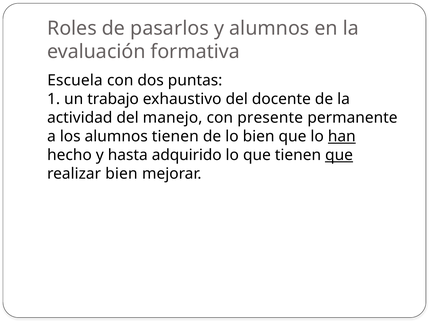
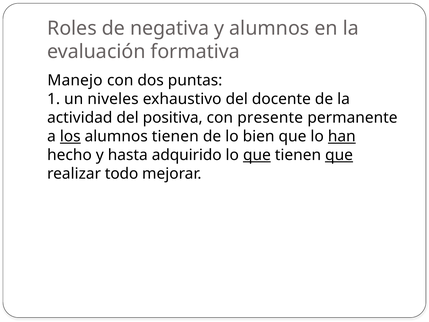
pasarlos: pasarlos -> negativa
Escuela: Escuela -> Manejo
trabajo: trabajo -> niveles
manejo: manejo -> positiva
los underline: none -> present
que at (257, 155) underline: none -> present
realizar bien: bien -> todo
